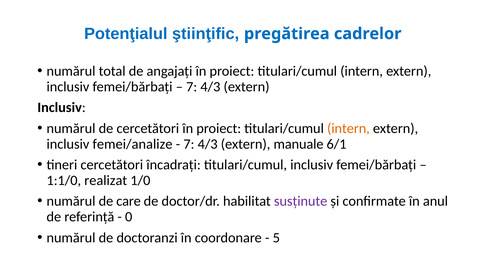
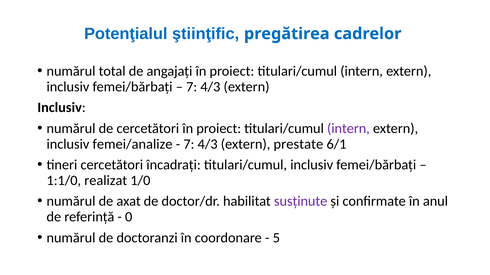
intern at (348, 129) colour: orange -> purple
manuale: manuale -> prestate
care: care -> axat
